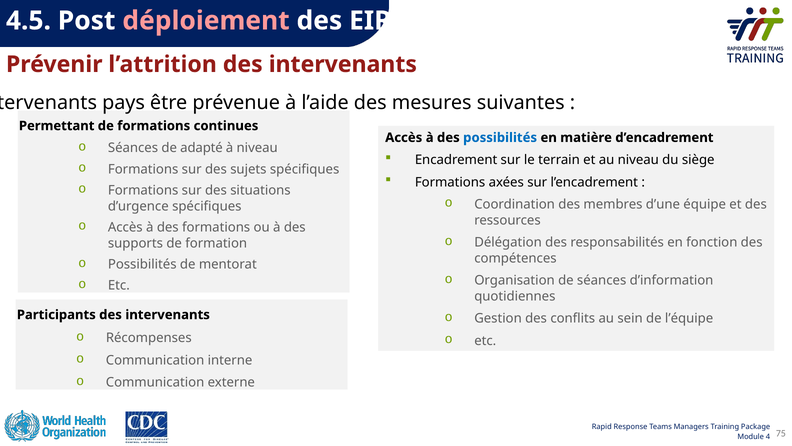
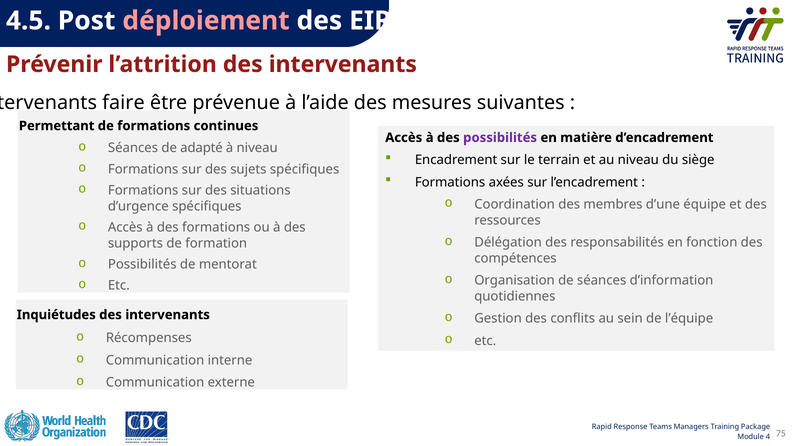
pays: pays -> faire
possibilités at (500, 137) colour: blue -> purple
Participants: Participants -> Inquiétudes
